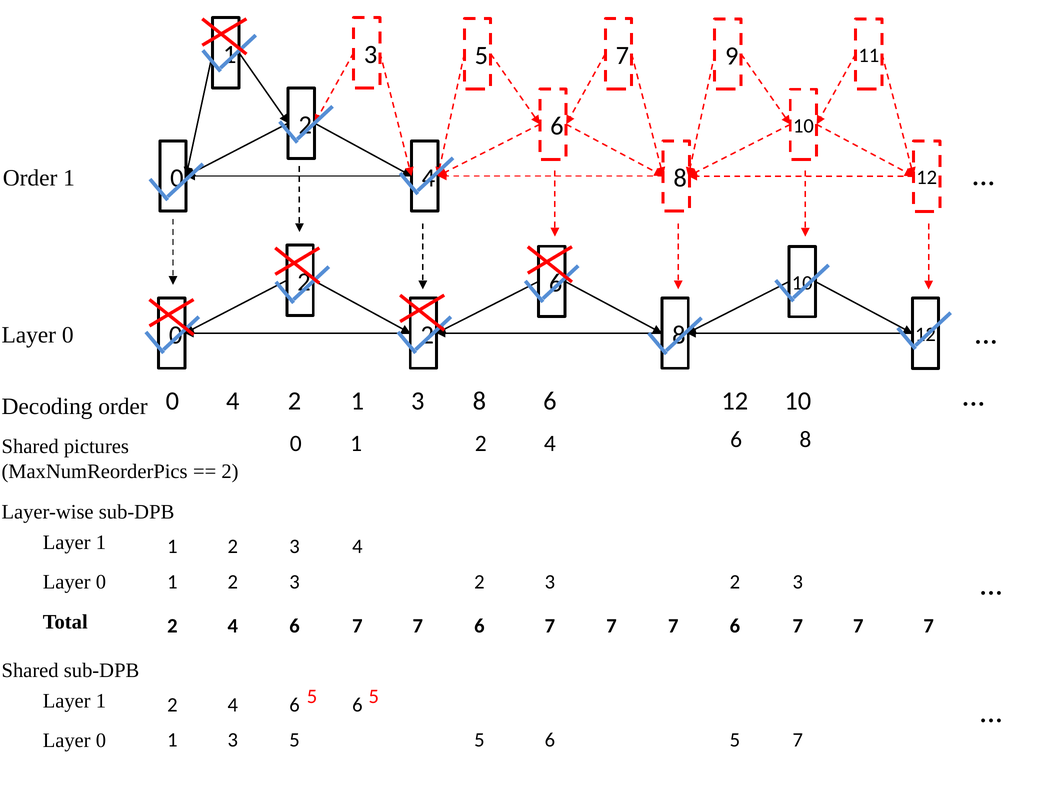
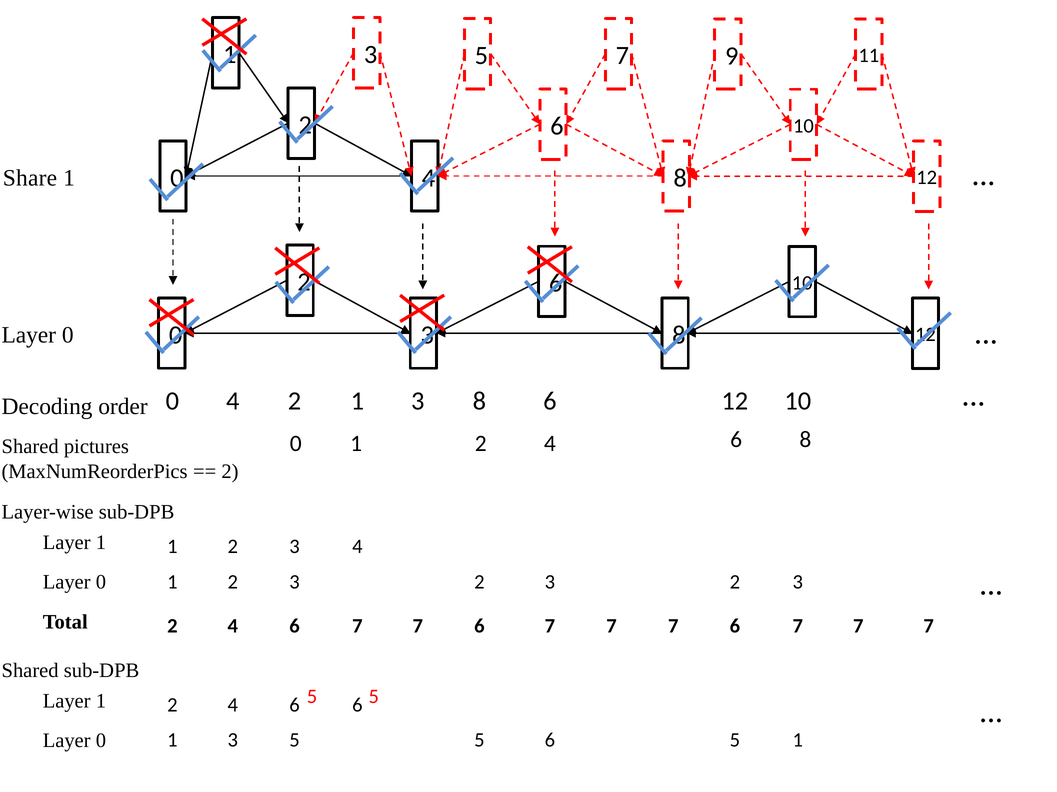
Order at (30, 178): Order -> Share
2 at (427, 335): 2 -> 3
5 7: 7 -> 1
